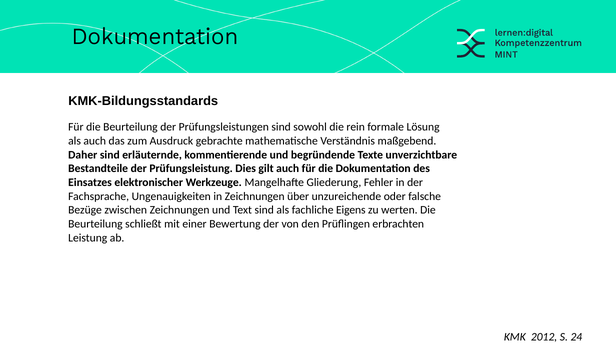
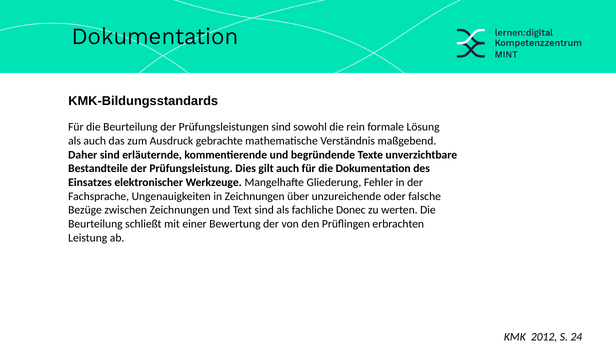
Eigens: Eigens -> Donec
